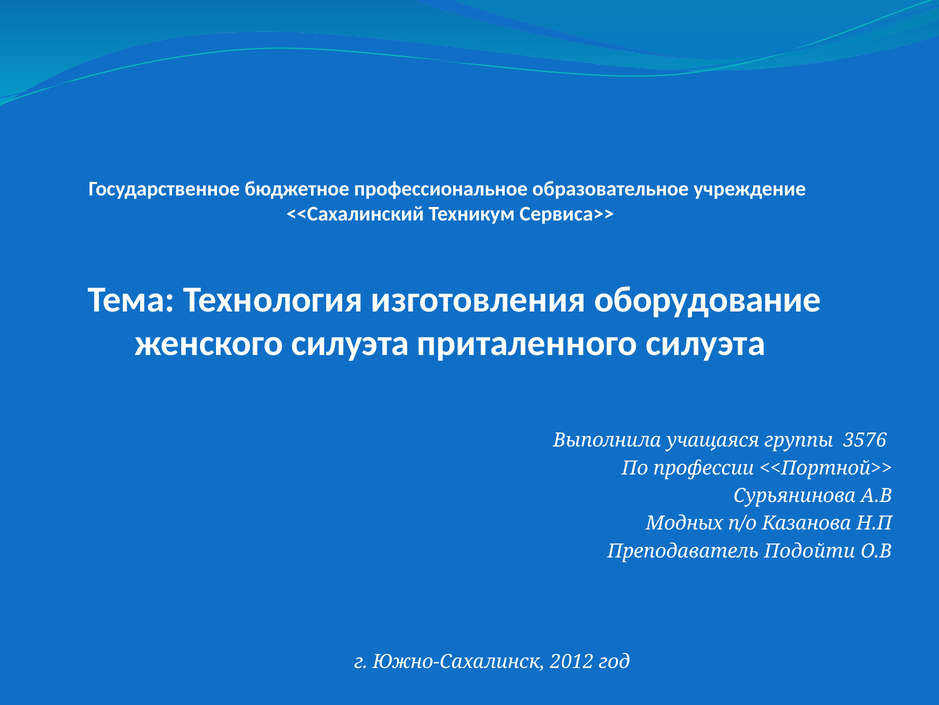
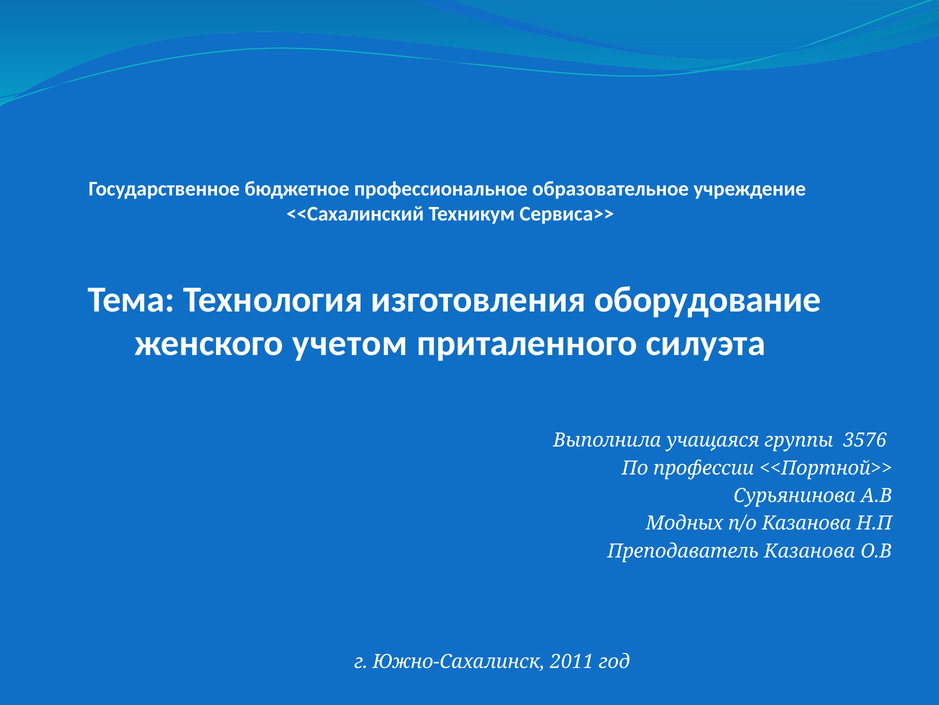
женского силуэта: силуэта -> учетом
Преподаватель Подойти: Подойти -> Казанова
2012: 2012 -> 2011
